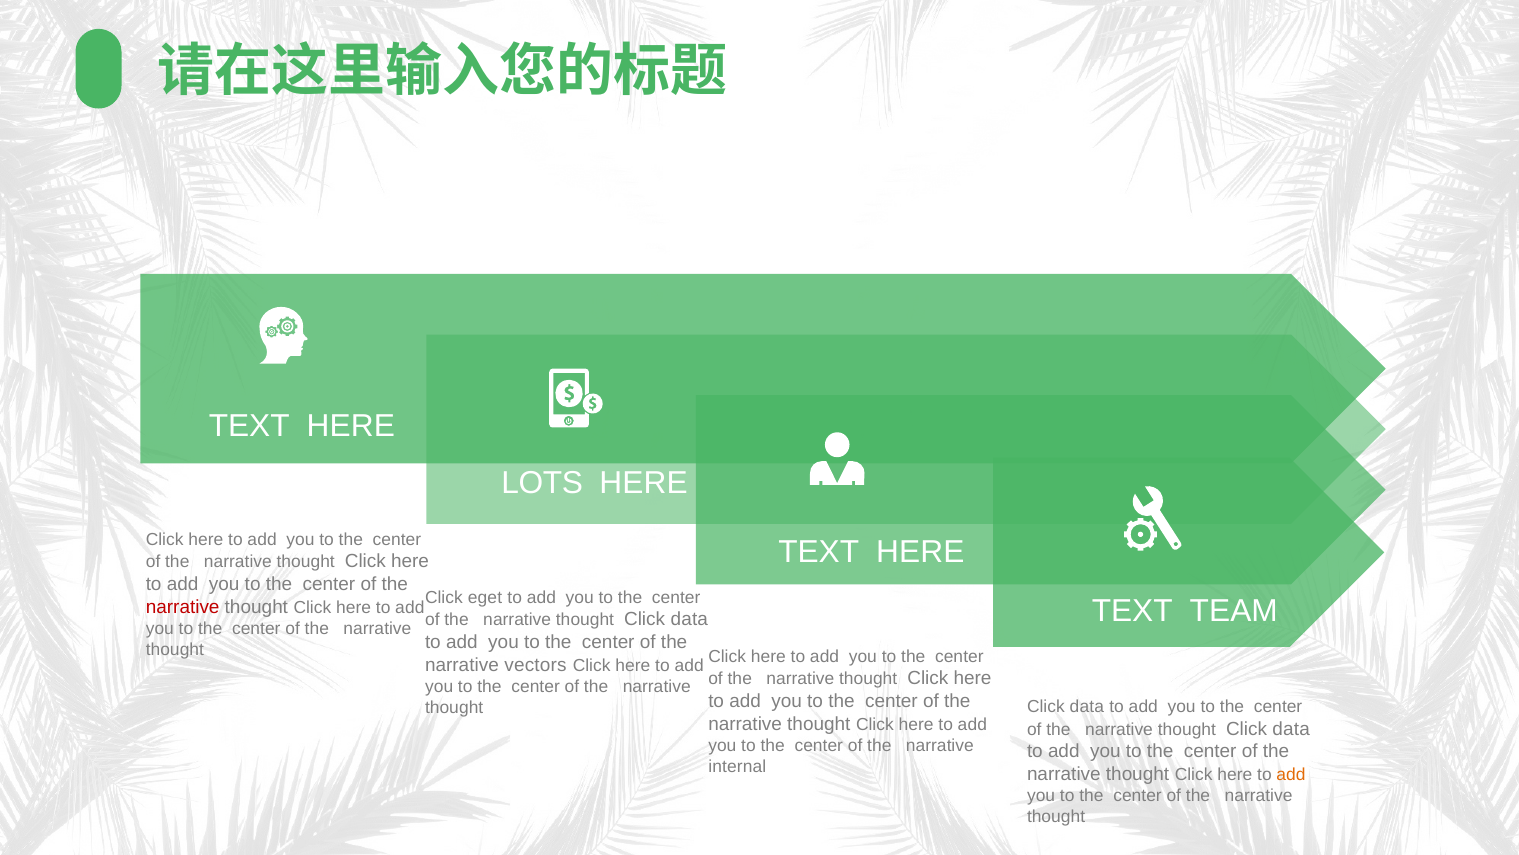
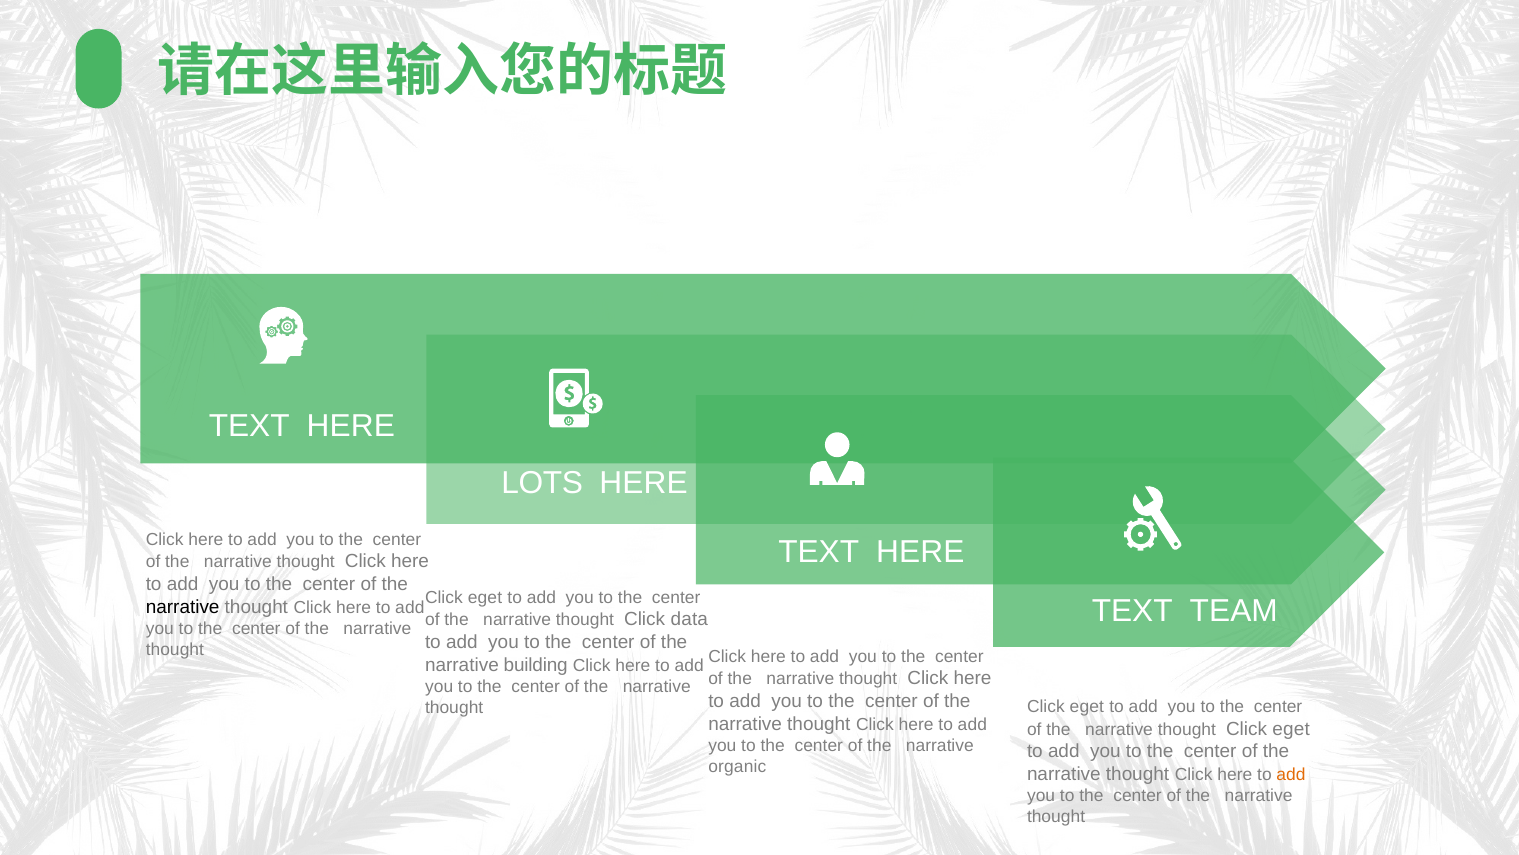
narrative at (183, 607) colour: red -> black
vectors: vectors -> building
data at (1087, 707): data -> eget
data at (1291, 729): data -> eget
internal: internal -> organic
